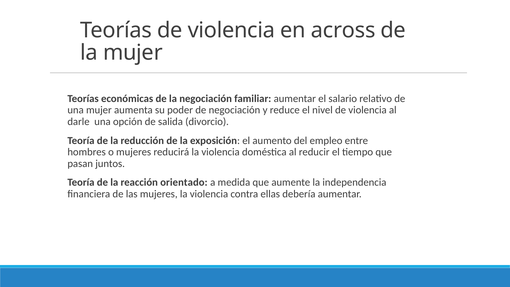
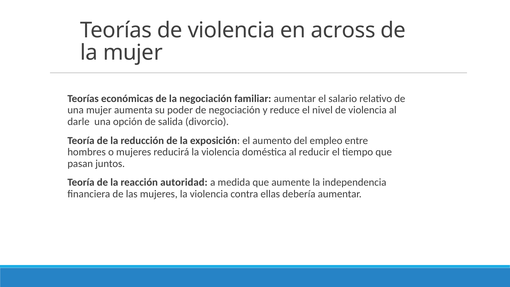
orientado: orientado -> autoridad
